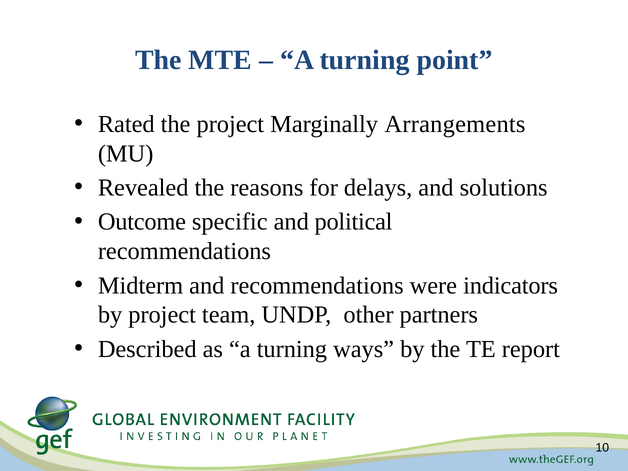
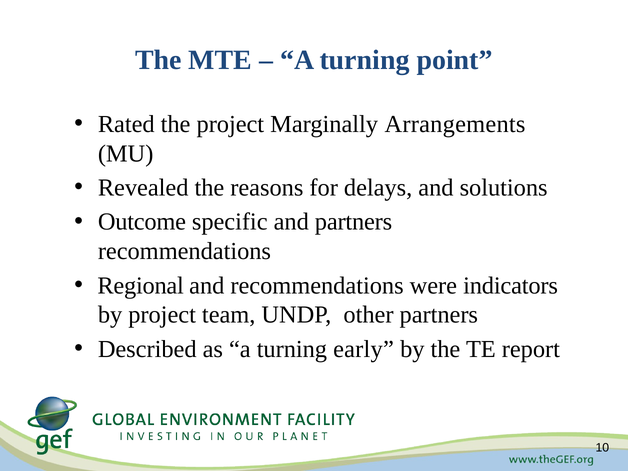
and political: political -> partners
Midterm: Midterm -> Regional
ways: ways -> early
